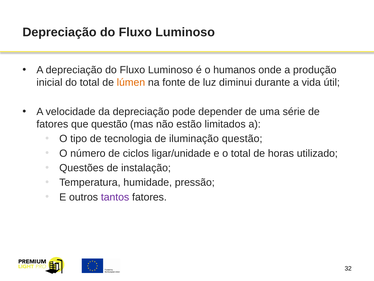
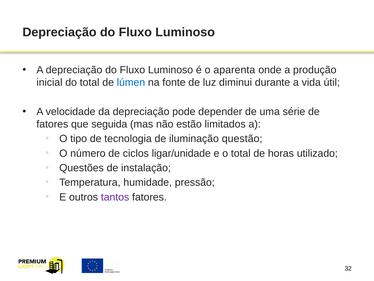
humanos: humanos -> aparenta
lúmen colour: orange -> blue
que questão: questão -> seguida
